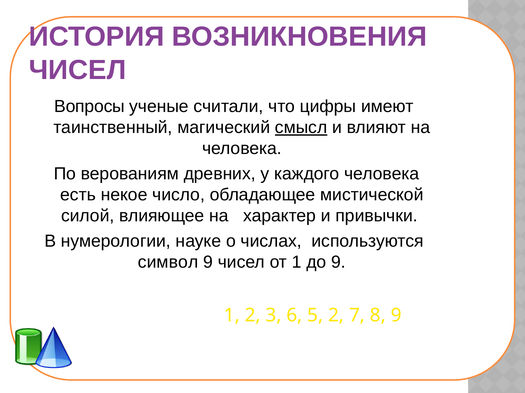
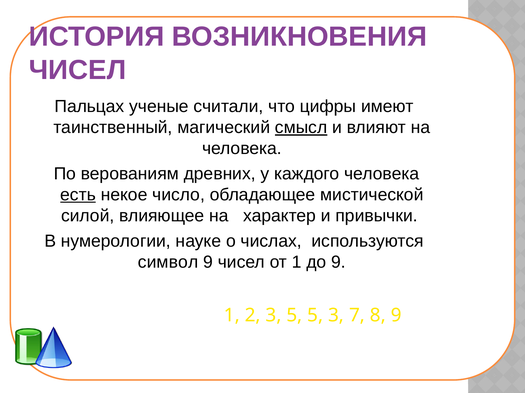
Вопросы: Вопросы -> Пальцах
есть underline: none -> present
3 6: 6 -> 5
5 2: 2 -> 3
